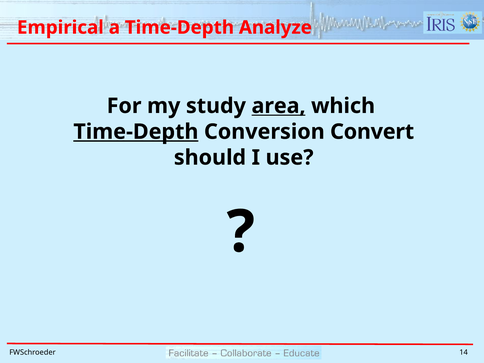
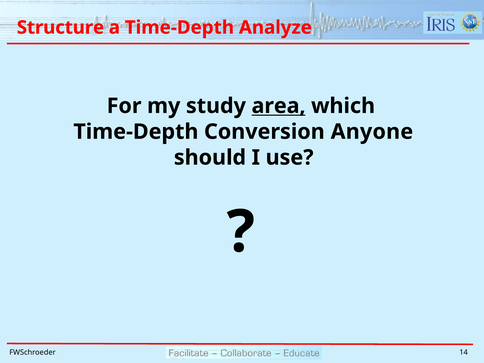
Empirical: Empirical -> Structure
Time-Depth at (136, 132) underline: present -> none
Convert: Convert -> Anyone
